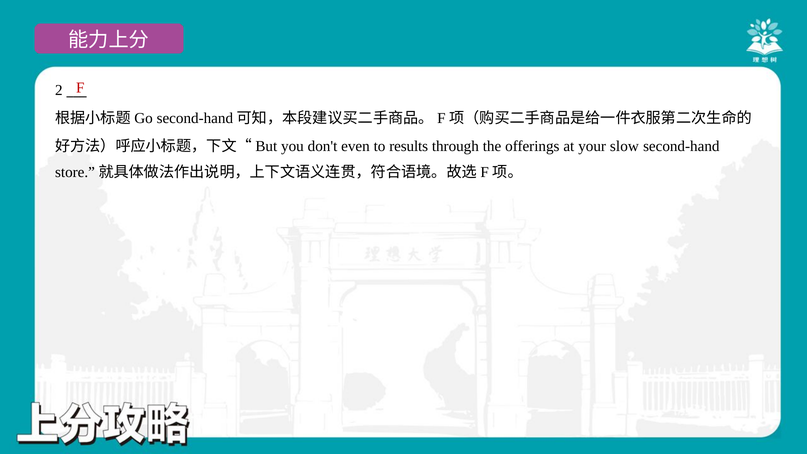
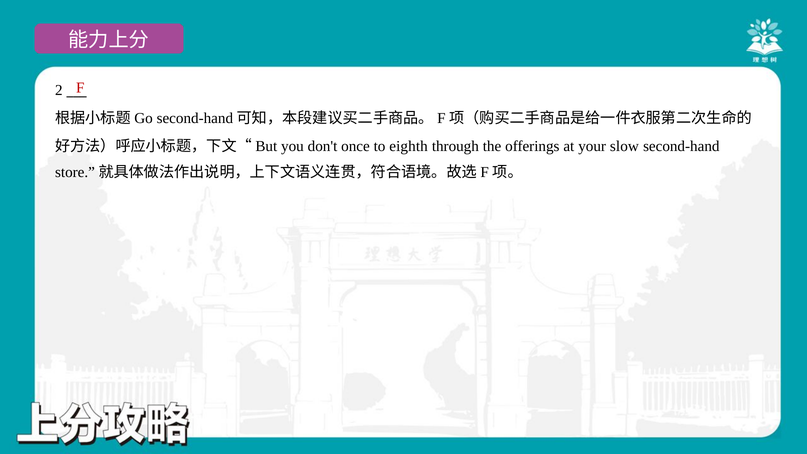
even: even -> once
results: results -> eighth
